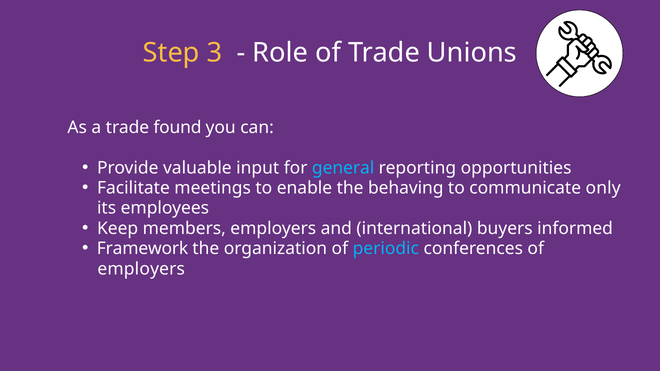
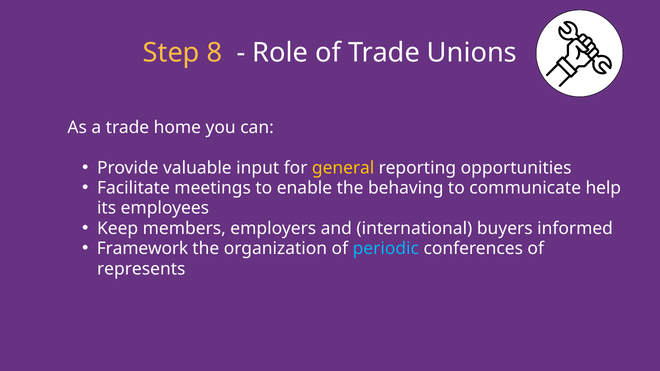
3: 3 -> 8
found: found -> home
general colour: light blue -> yellow
only: only -> help
employers at (141, 269): employers -> represents
